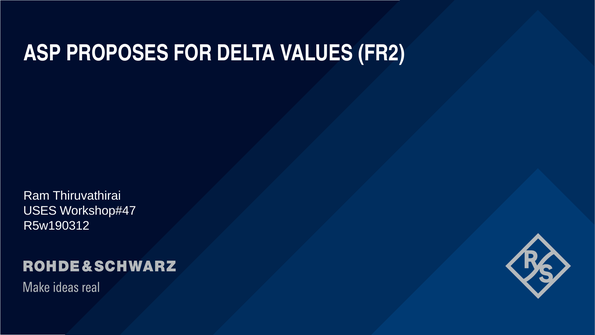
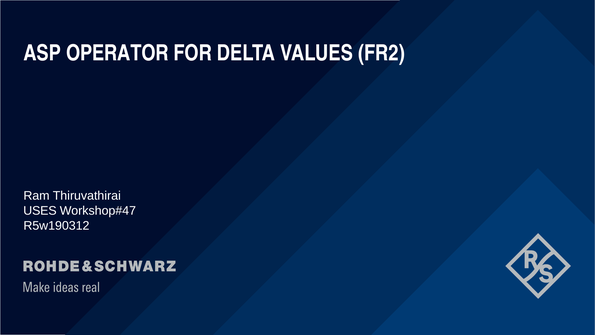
PROPOSES: PROPOSES -> OPERATOR
